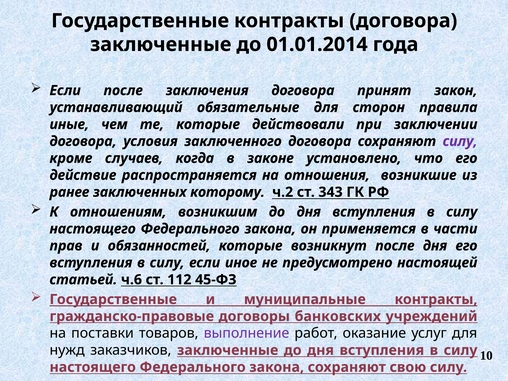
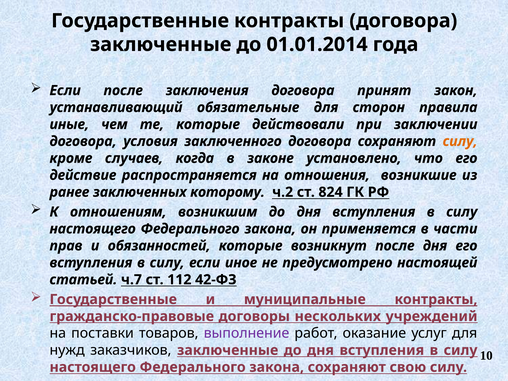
силу at (460, 141) colour: purple -> orange
343: 343 -> 824
ч.6: ч.6 -> ч.7
45-ФЗ: 45-ФЗ -> 42-ФЗ
банковских: банковских -> нескольких
